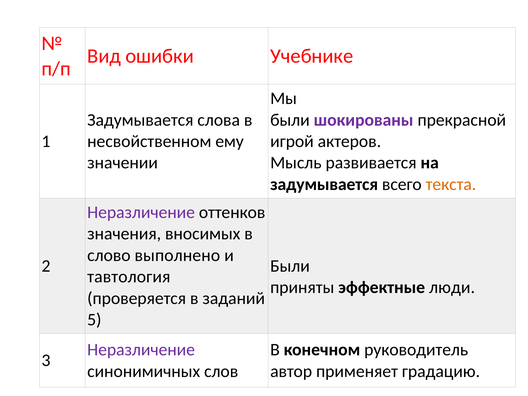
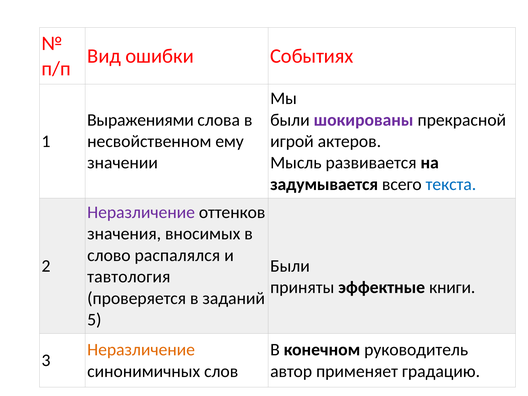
Учебнике: Учебнике -> Событиях
Задумывается at (140, 120): Задумывается -> Выражениями
текста colour: orange -> blue
выполнено: выполнено -> распалялся
люди: люди -> книги
Неразличение at (141, 350) colour: purple -> orange
